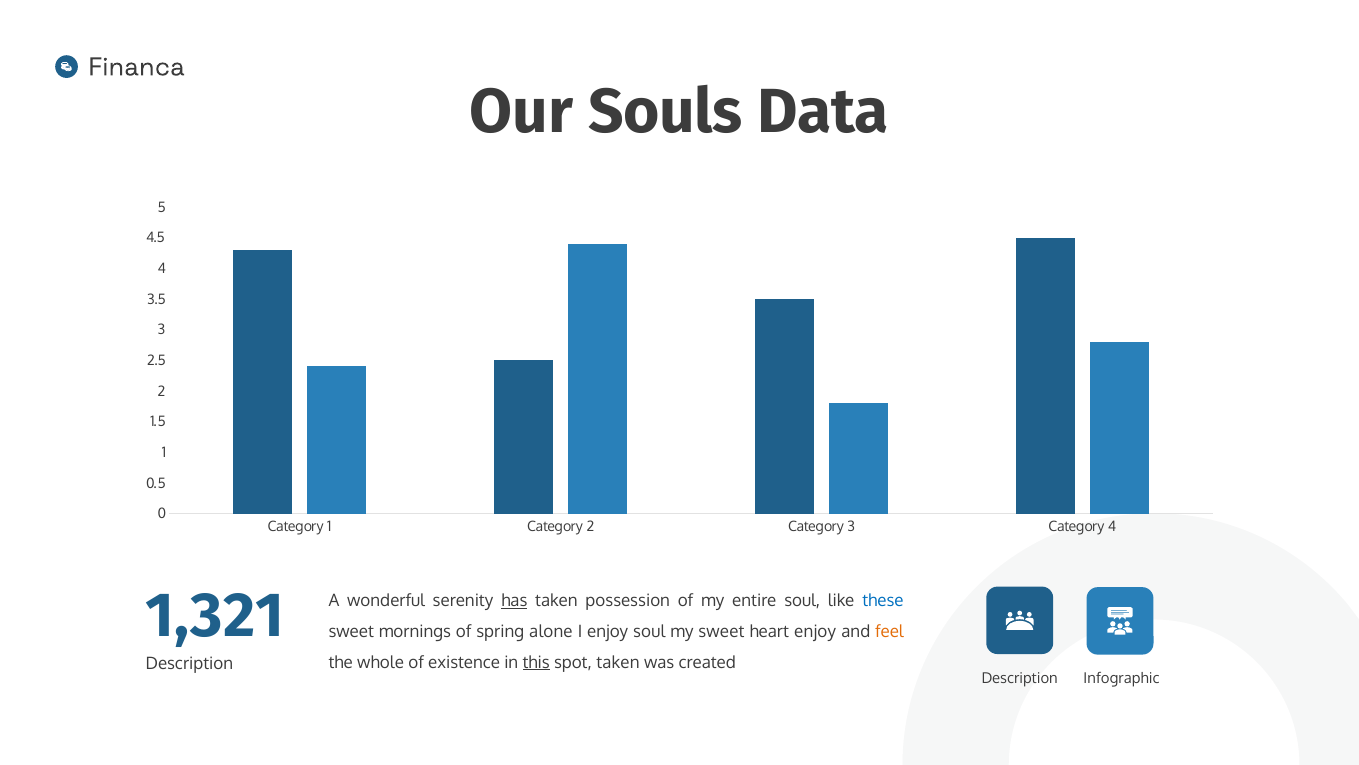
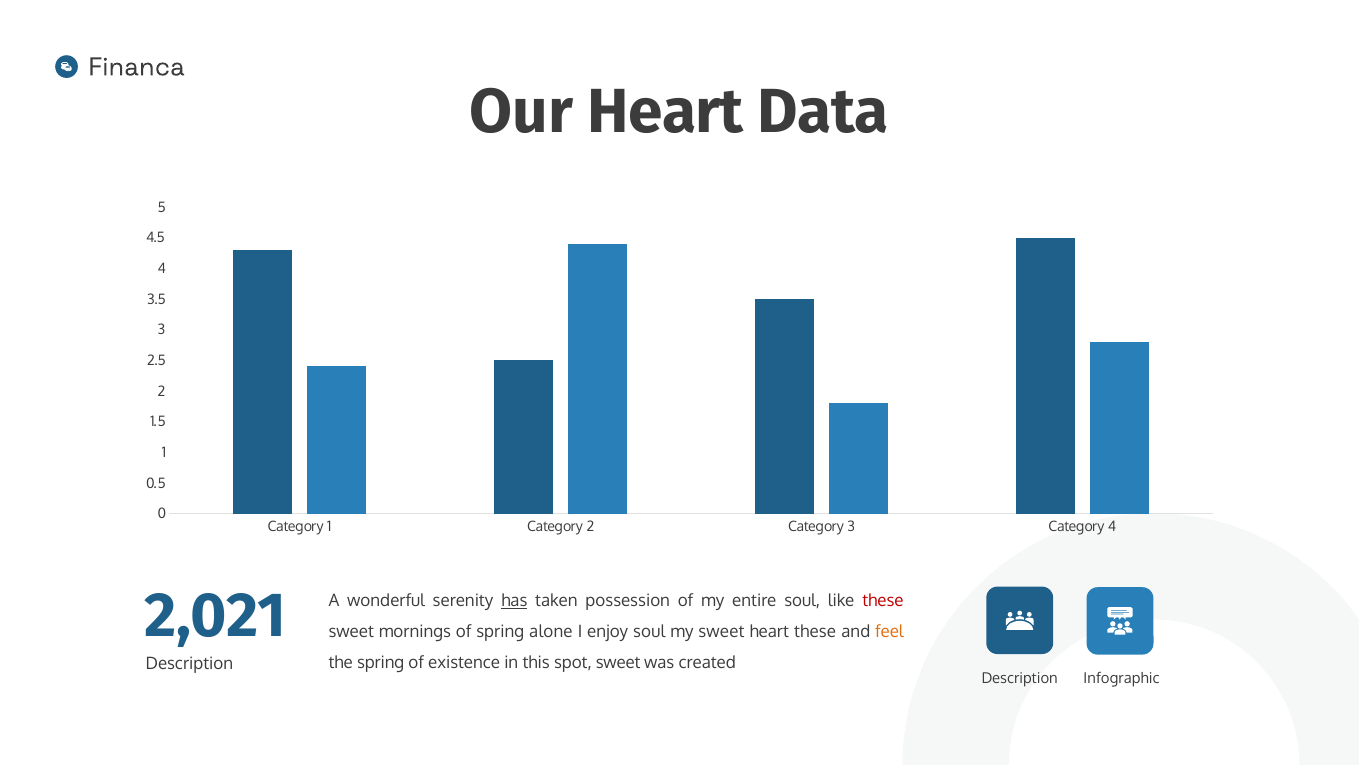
Our Souls: Souls -> Heart
1,321: 1,321 -> 2,021
these at (883, 601) colour: blue -> red
heart enjoy: enjoy -> these
the whole: whole -> spring
this underline: present -> none
spot taken: taken -> sweet
